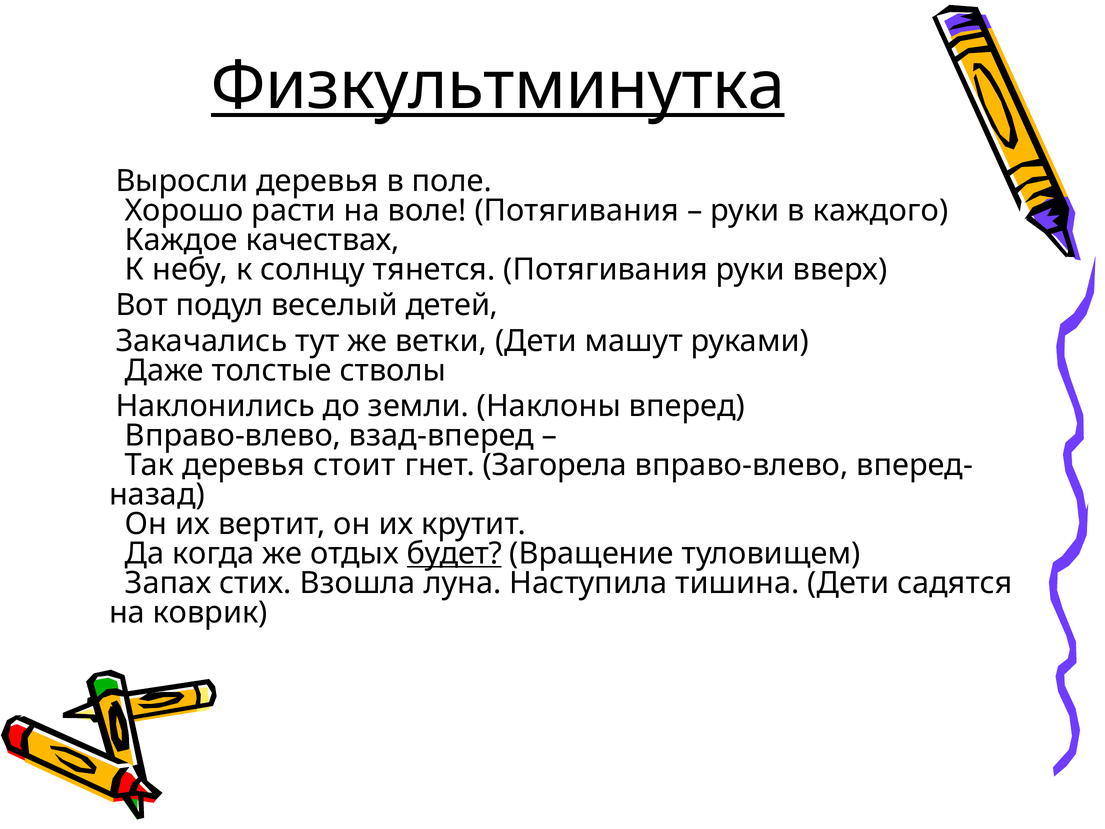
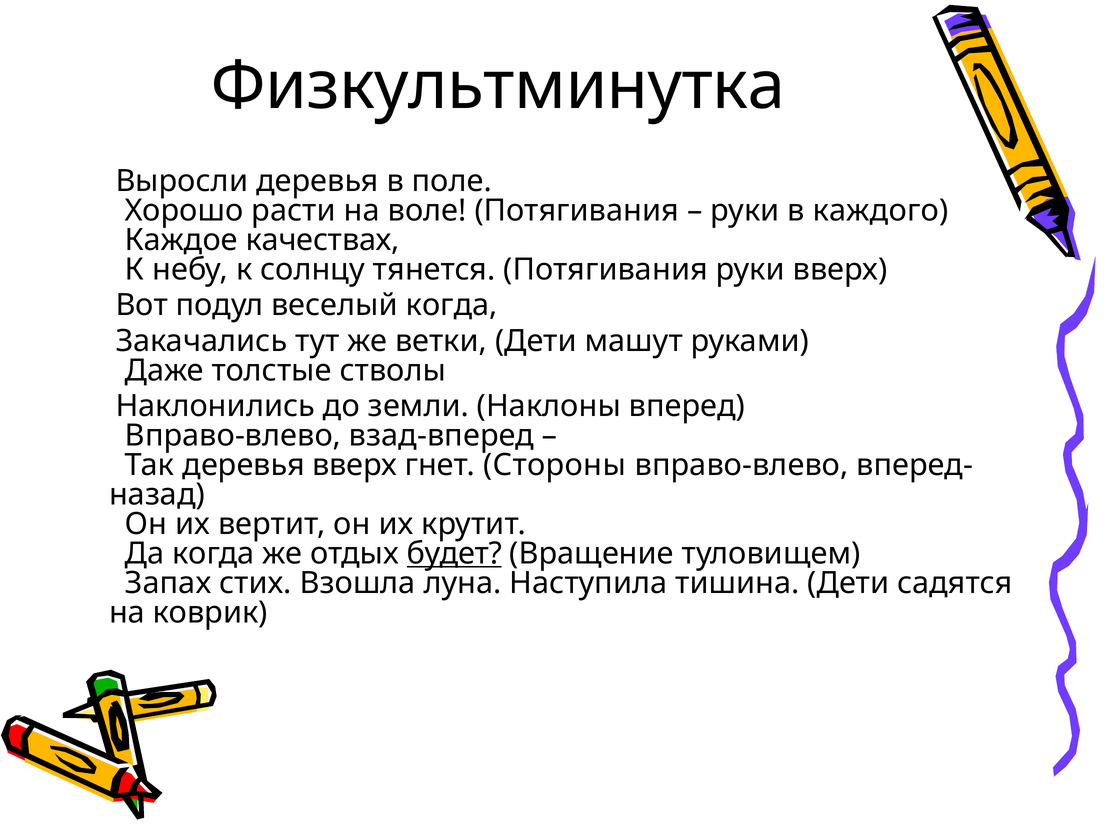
Физкультминутка underline: present -> none
веселый детей: детей -> когда
деревья стоит: стоит -> вверх
Загорела: Загорела -> Стороны
